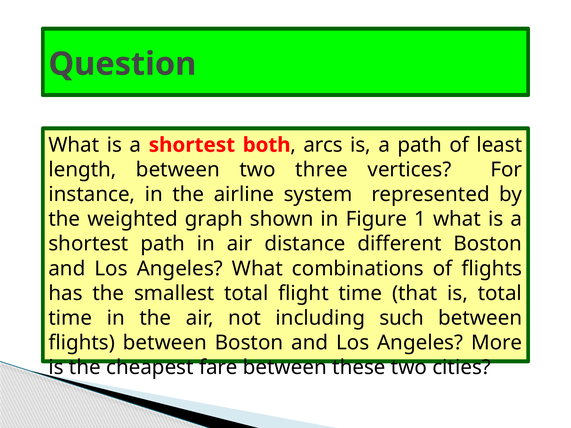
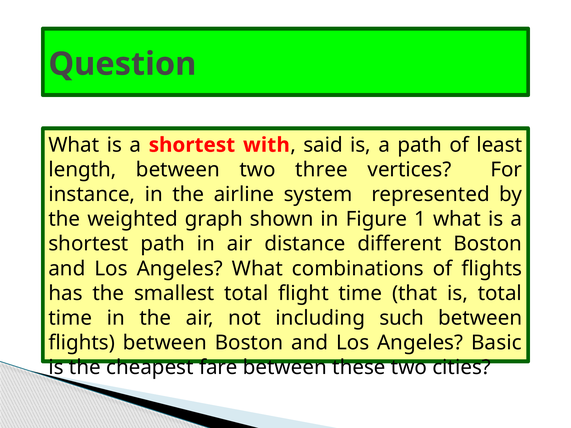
both: both -> with
arcs: arcs -> said
More: More -> Basic
